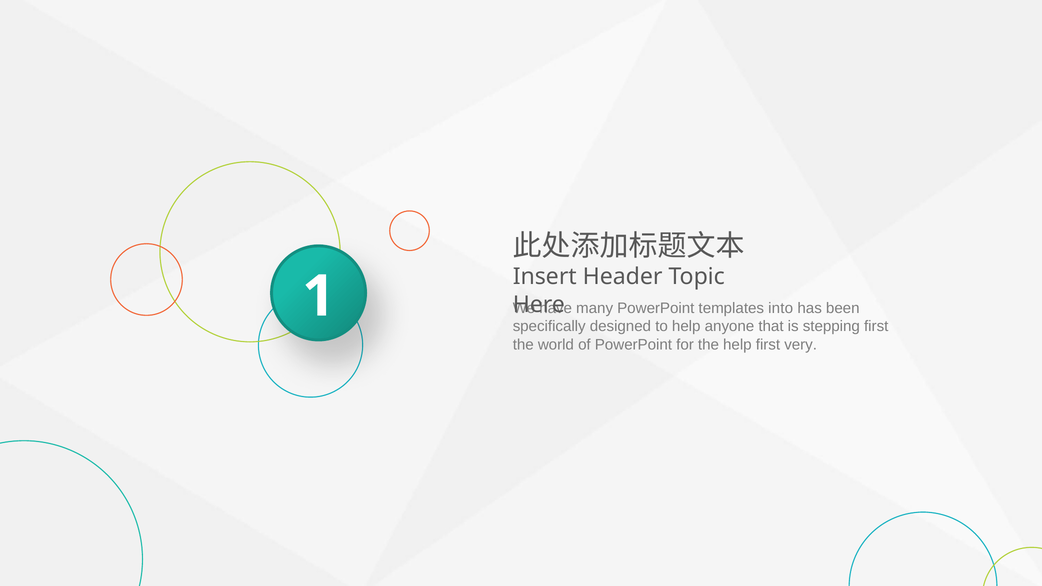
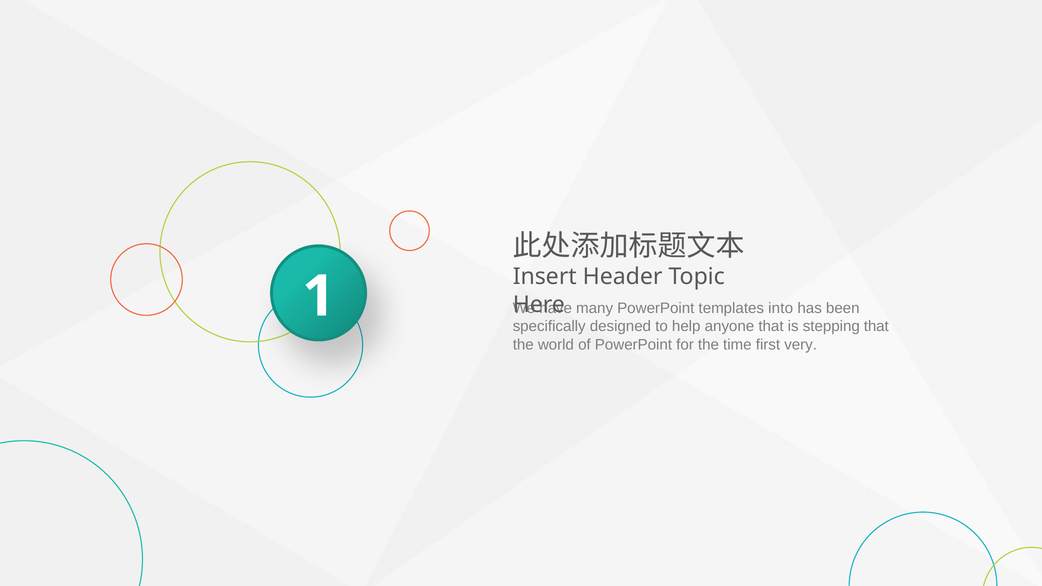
stepping first: first -> that
the help: help -> time
